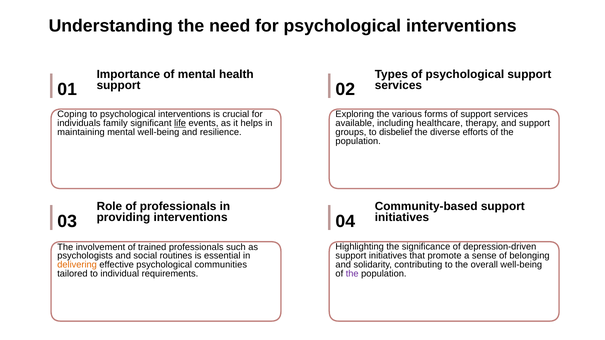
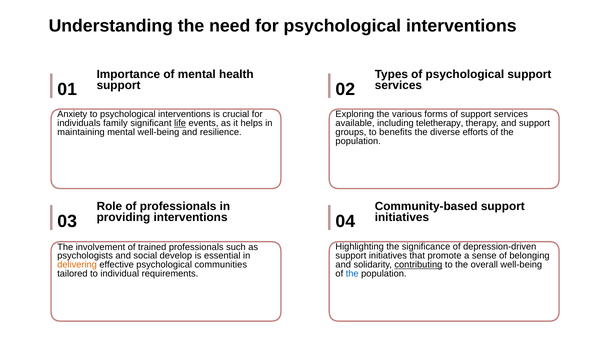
Coping: Coping -> Anxiety
healthcare: healthcare -> teletherapy
disbelief: disbelief -> benefits
routines: routines -> develop
contributing underline: none -> present
the at (352, 274) colour: purple -> blue
